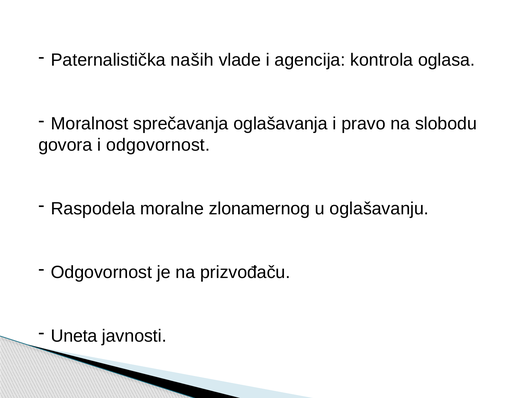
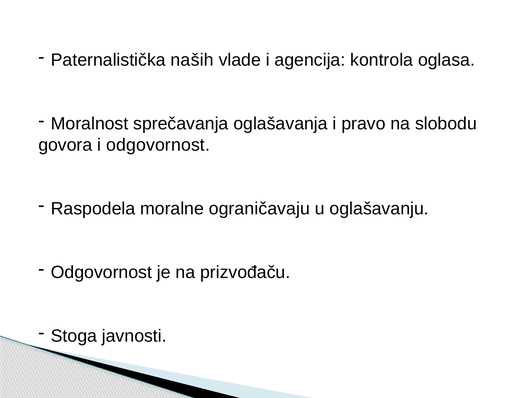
zlonamernog: zlonamernog -> ograničavaju
Uneta: Uneta -> Stoga
